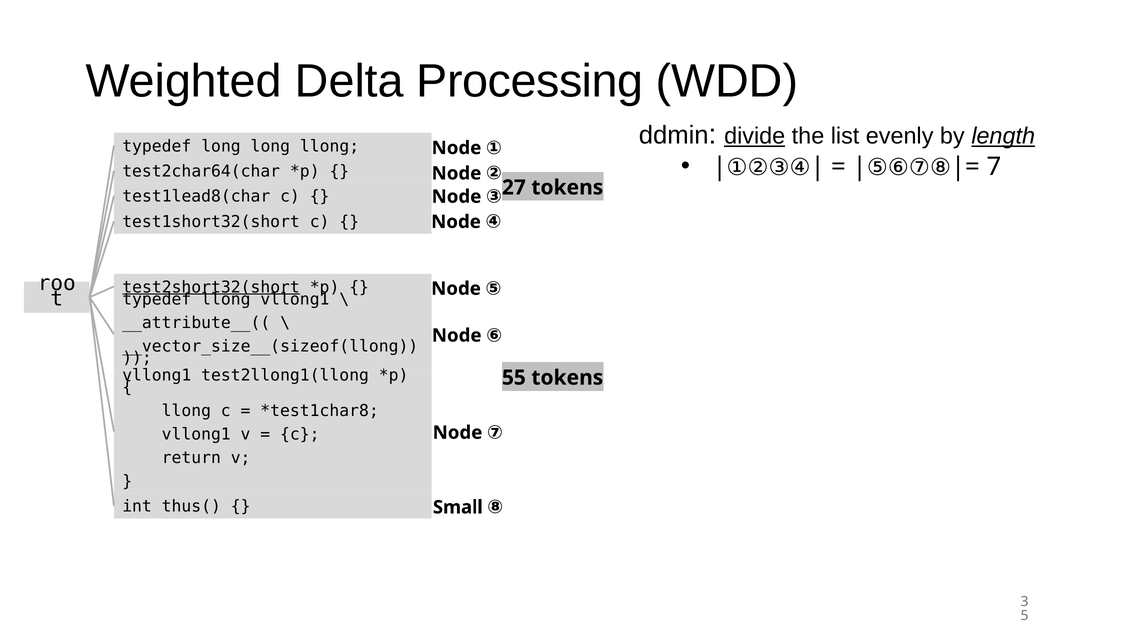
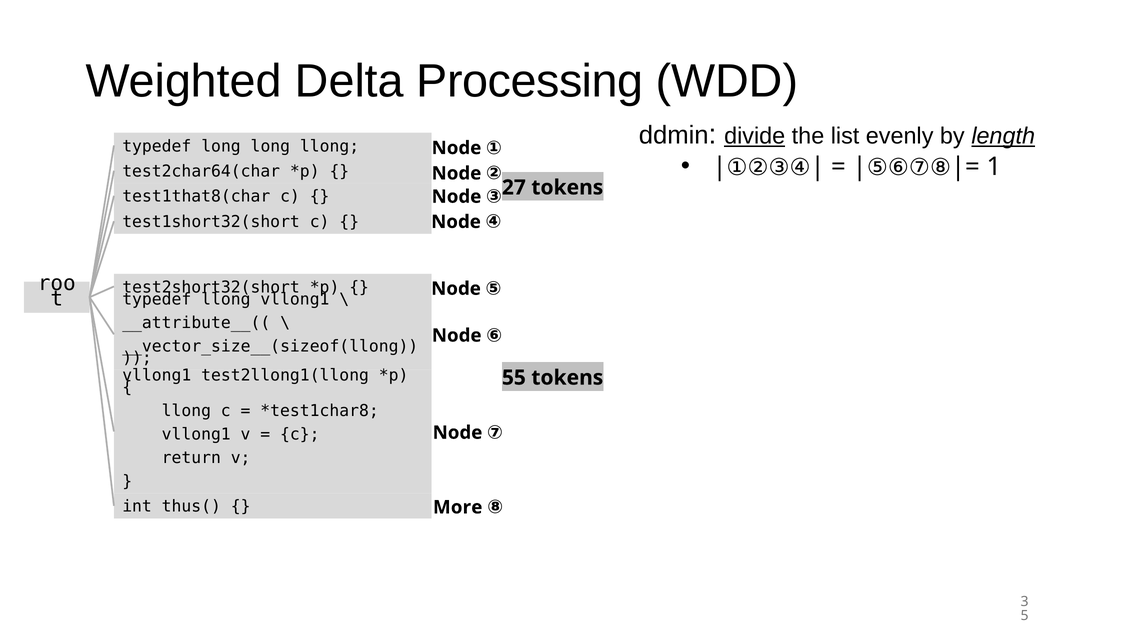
7: 7 -> 1
test1lead8(char: test1lead8(char -> test1that8(char
test2short32(short underline: present -> none
Small: Small -> More
